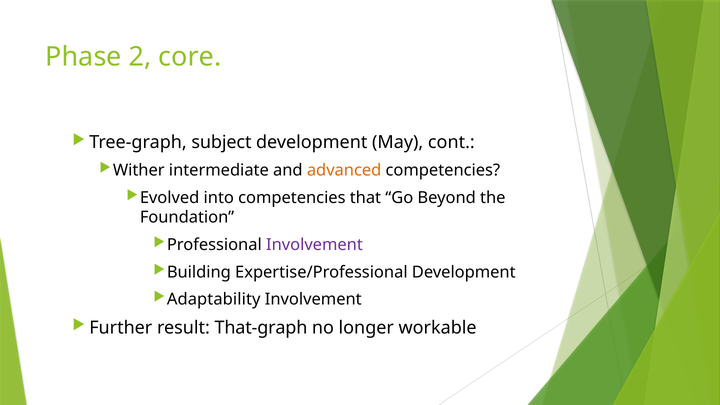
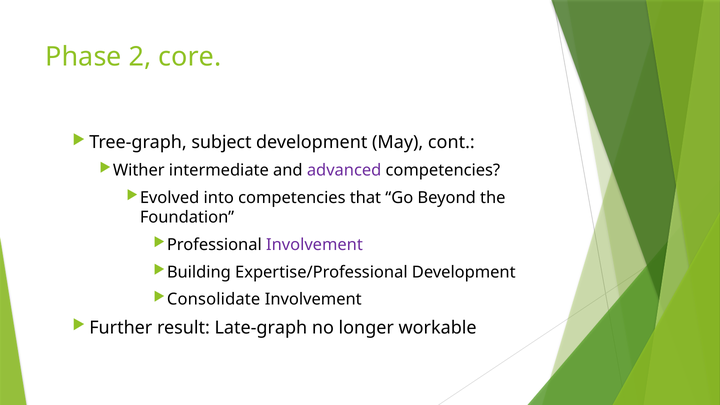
advanced colour: orange -> purple
Adaptability: Adaptability -> Consolidate
That-graph: That-graph -> Late-graph
